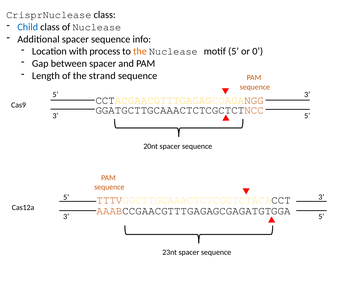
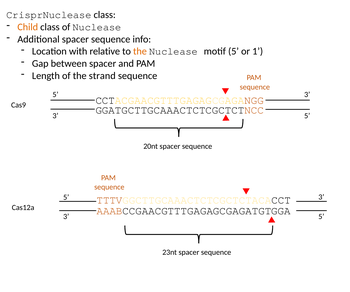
Child colour: blue -> orange
process: process -> relative
0: 0 -> 1
